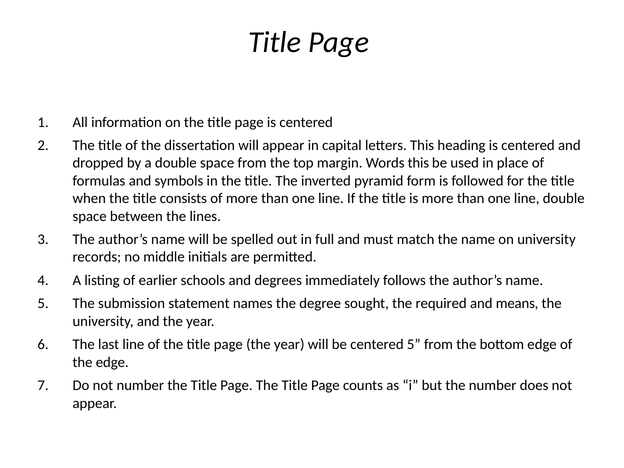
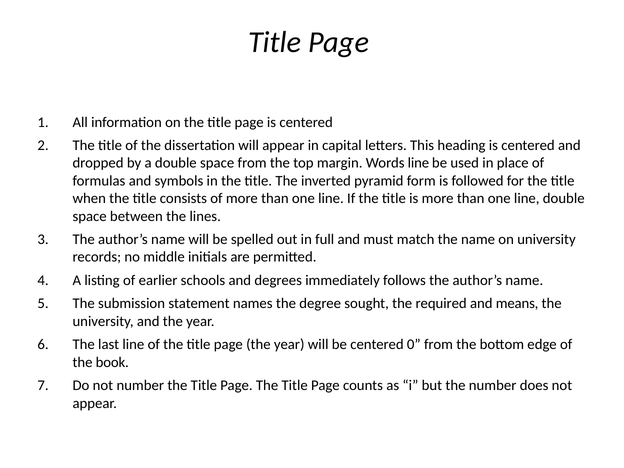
Words this: this -> line
centered 5: 5 -> 0
the edge: edge -> book
